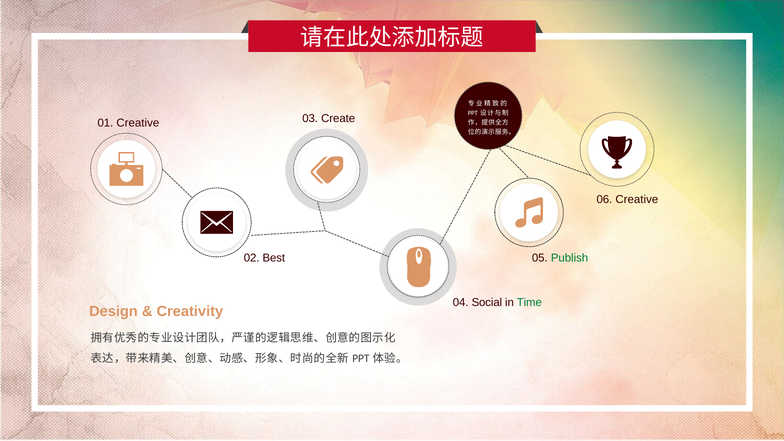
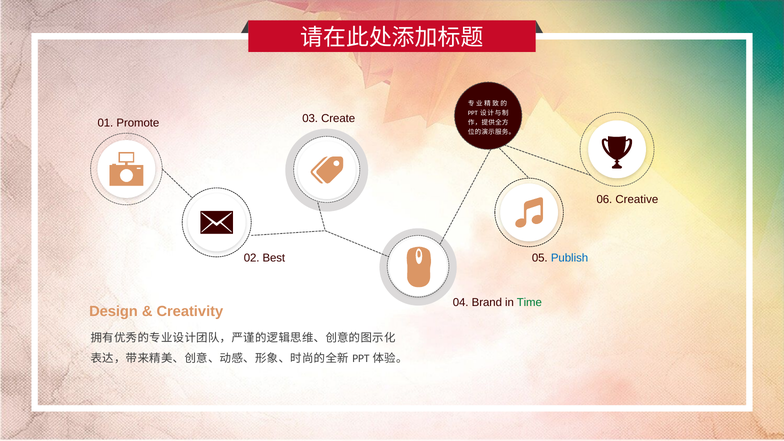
01 Creative: Creative -> Promote
Publish colour: green -> blue
Social: Social -> Brand
